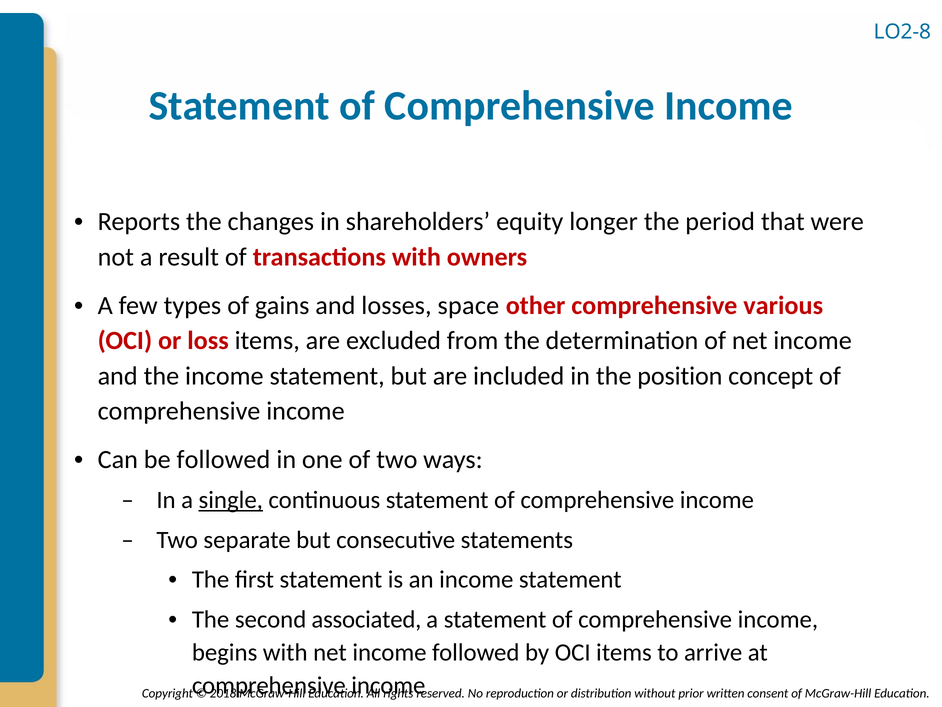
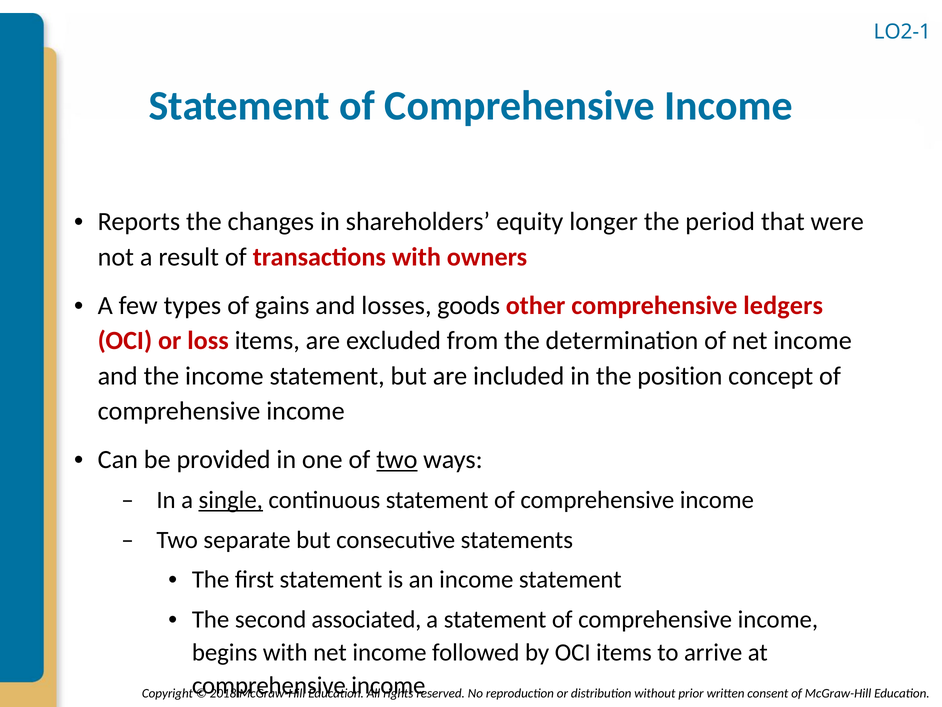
LO2-8: LO2-8 -> LO2-1
space: space -> goods
various: various -> ledgers
be followed: followed -> provided
two at (397, 459) underline: none -> present
